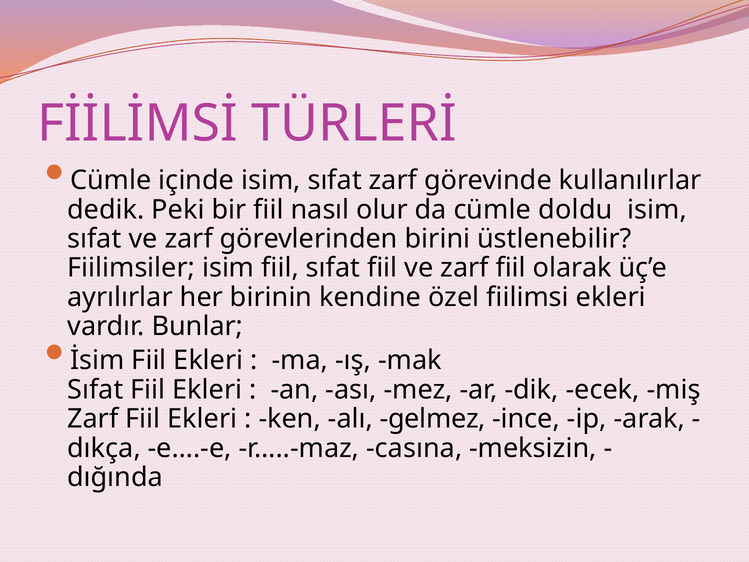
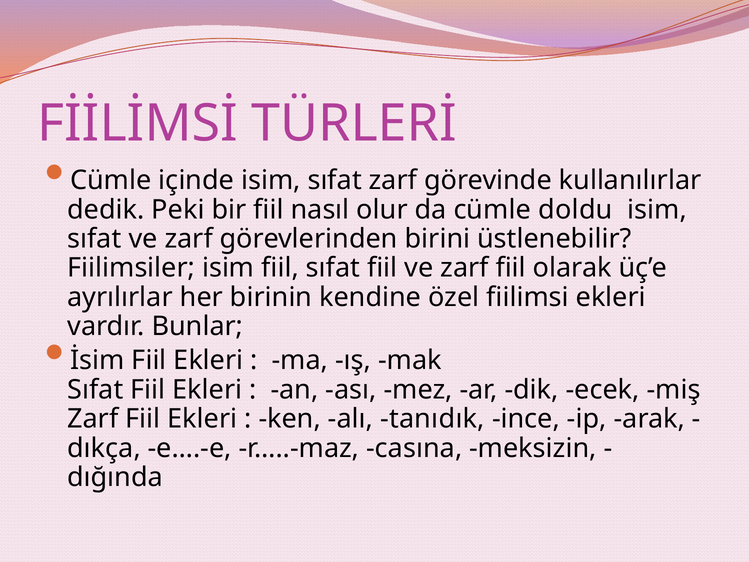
gelmez: gelmez -> tanıdık
